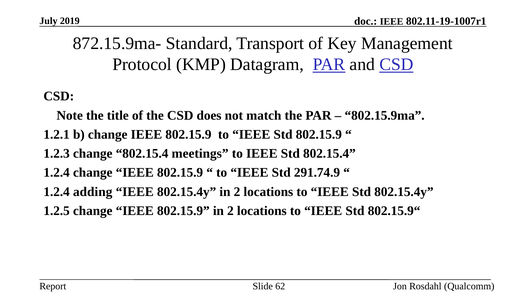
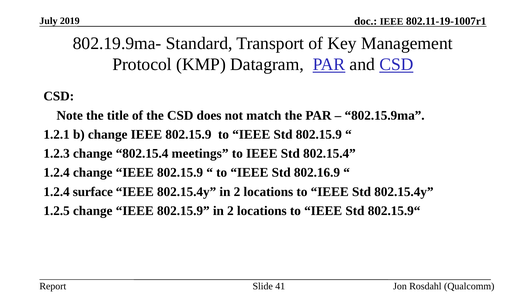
872.15.9ma-: 872.15.9ma- -> 802.19.9ma-
291.74.9: 291.74.9 -> 802.16.9
adding: adding -> surface
62: 62 -> 41
